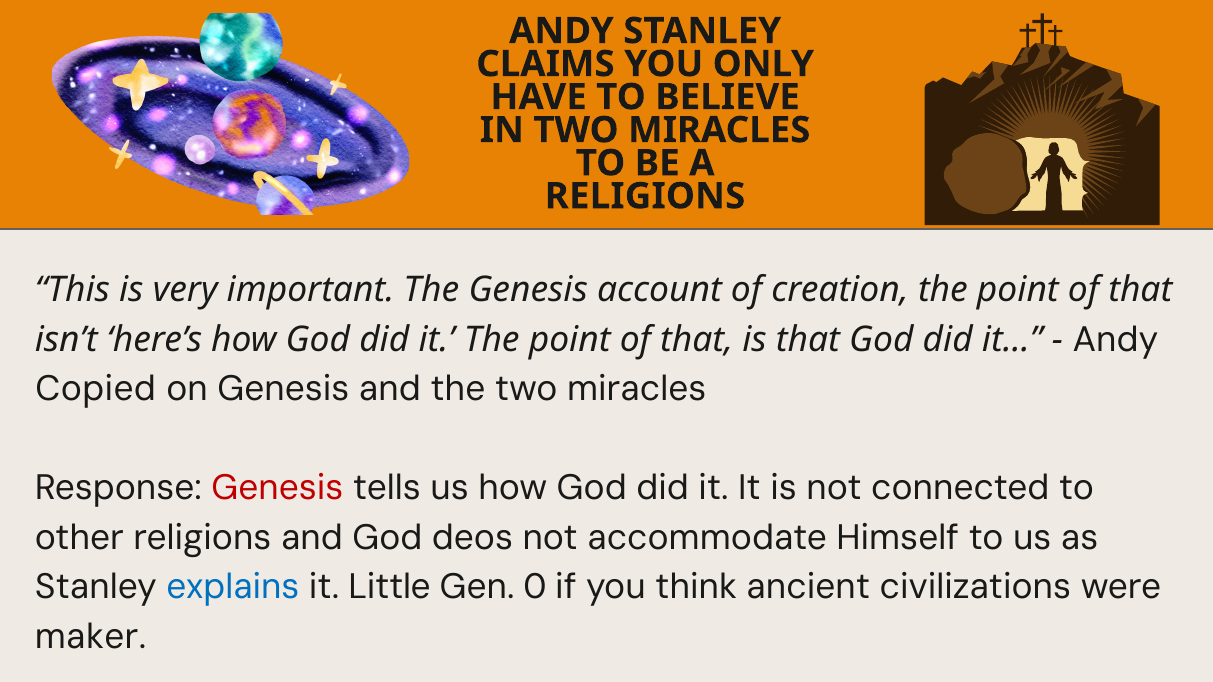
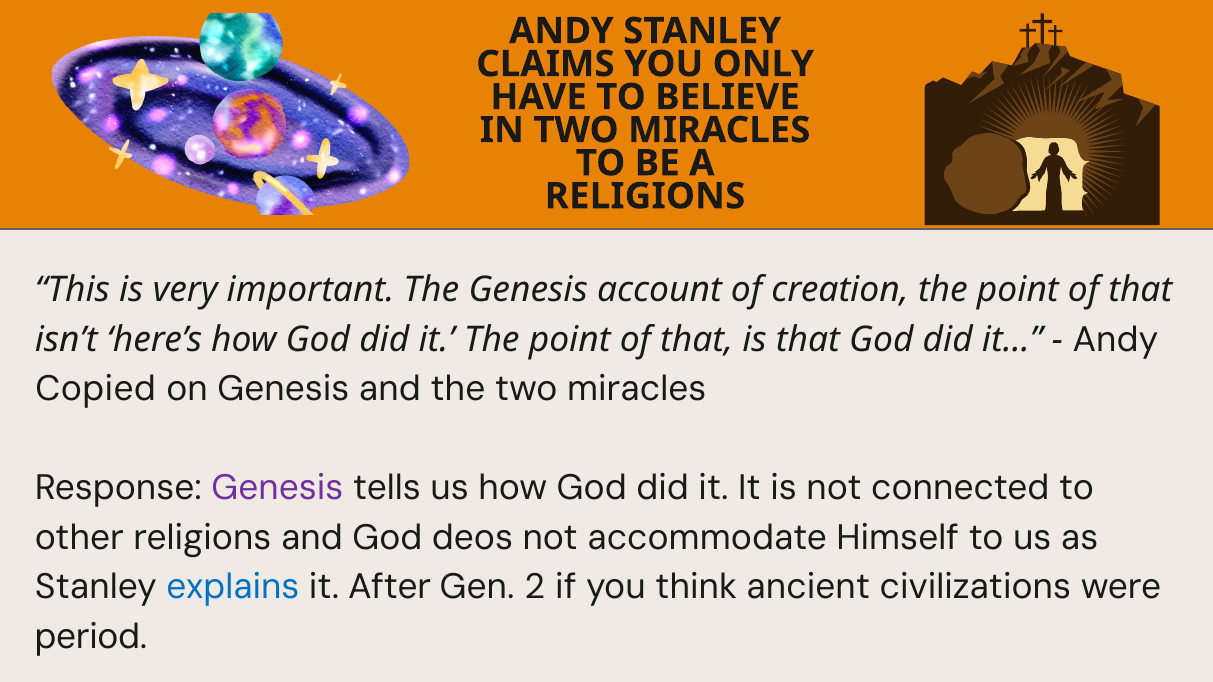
Genesis at (277, 488) colour: red -> purple
Little: Little -> After
0: 0 -> 2
maker: maker -> period
